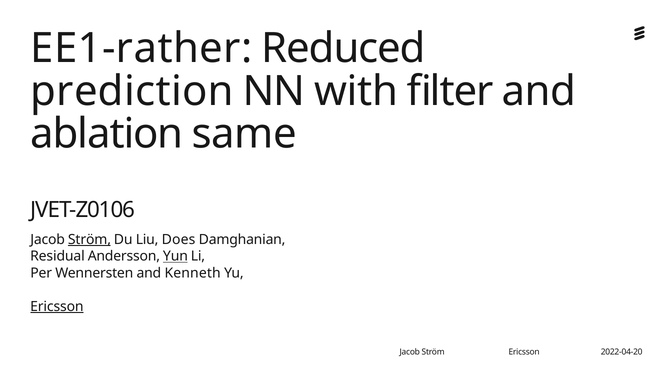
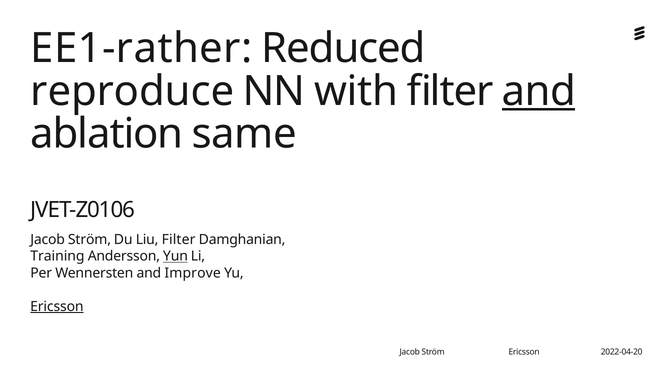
prediction: prediction -> reproduce
and at (539, 91) underline: none -> present
Ström at (89, 240) underline: present -> none
Liu Does: Does -> Filter
Residual: Residual -> Training
Kenneth: Kenneth -> Improve
